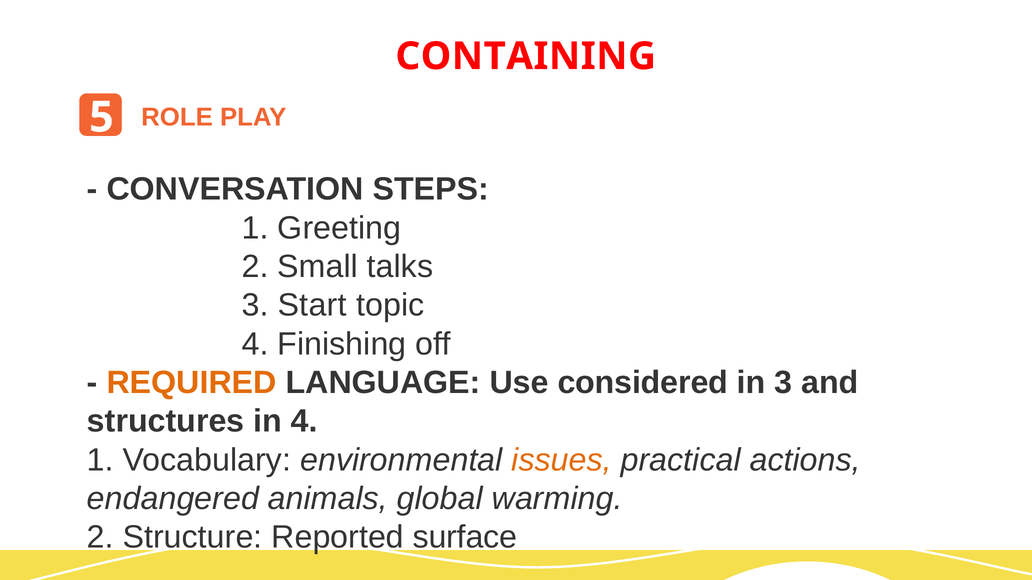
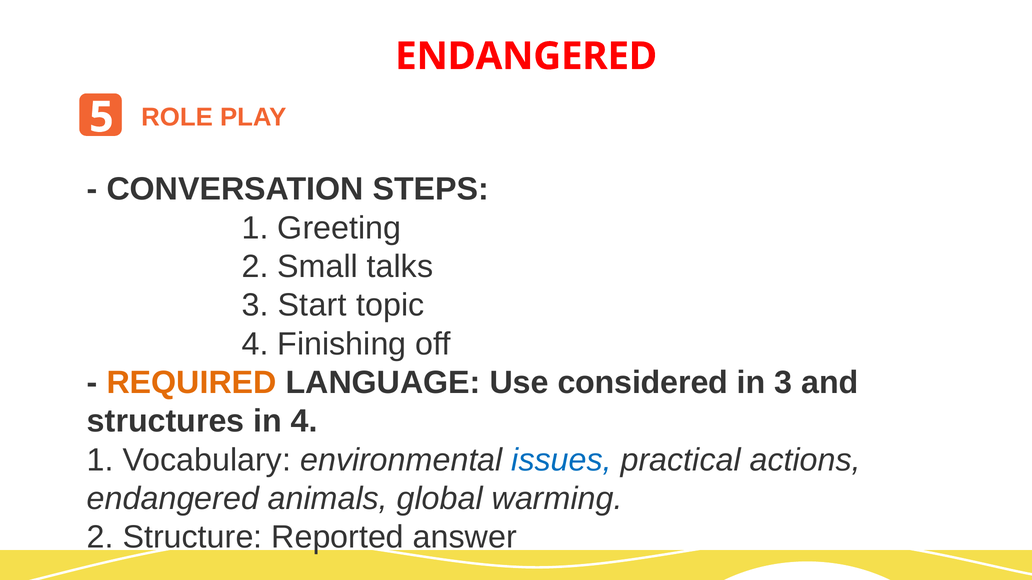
CONTAINING at (526, 56): CONTAINING -> ENDANGERED
issues colour: orange -> blue
surface: surface -> answer
